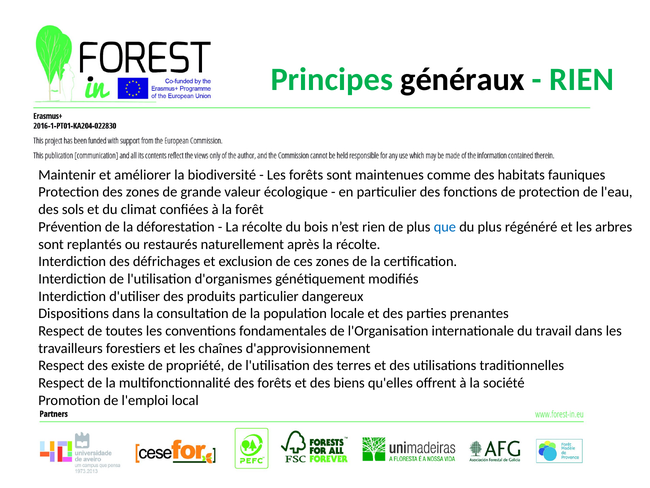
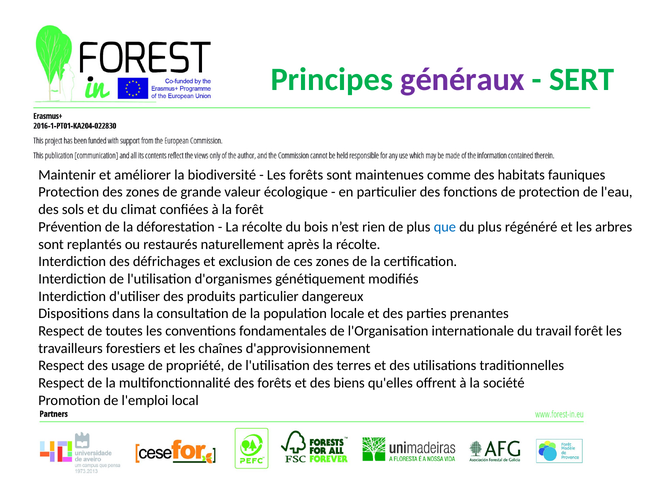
généraux colour: black -> purple
RIEN at (582, 79): RIEN -> SERT
travail dans: dans -> forêt
existe: existe -> usage
